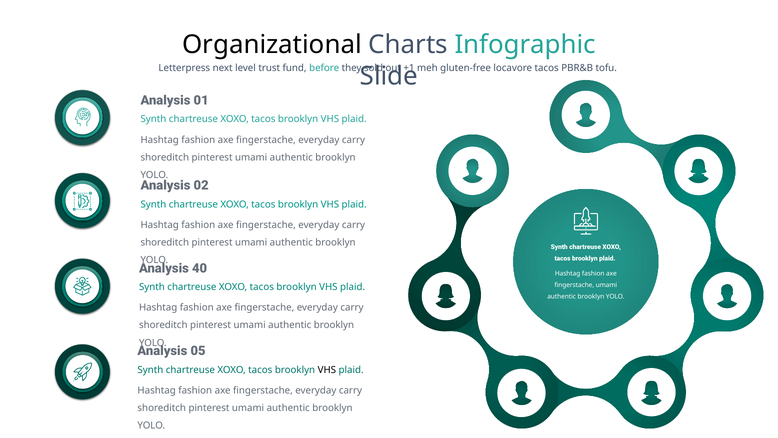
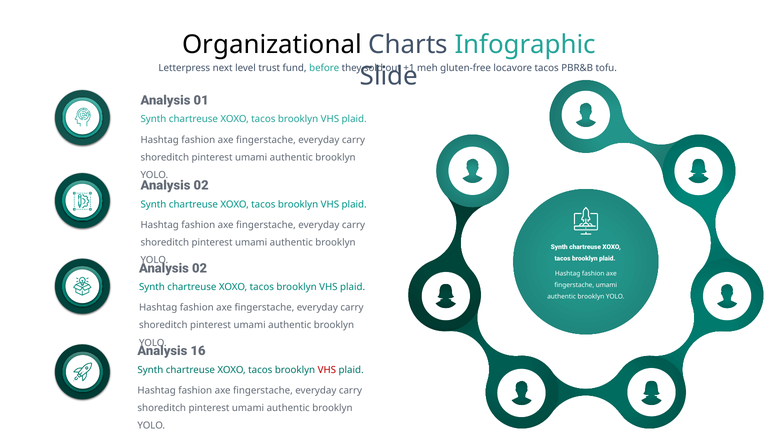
40 at (200, 268): 40 -> 02
05: 05 -> 16
VHS at (327, 370) colour: black -> red
